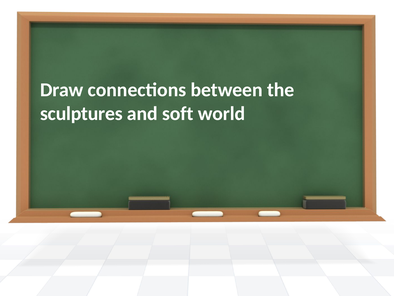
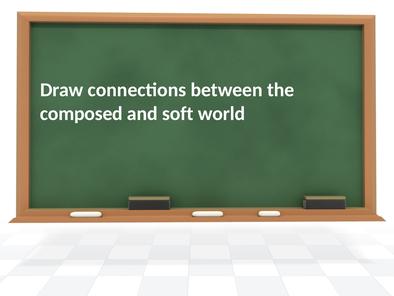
sculptures: sculptures -> composed
